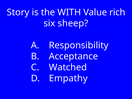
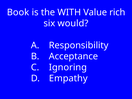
Story: Story -> Book
sheep: sheep -> would
Watched: Watched -> Ignoring
